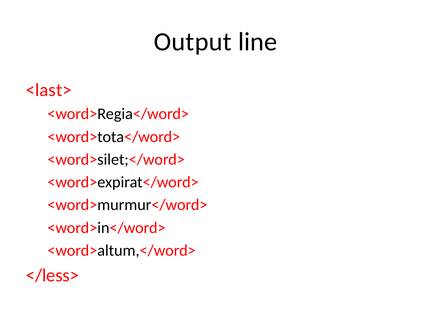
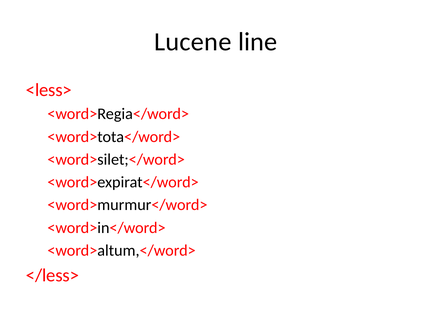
Output: Output -> Lucene
<last>: <last> -> <less>
